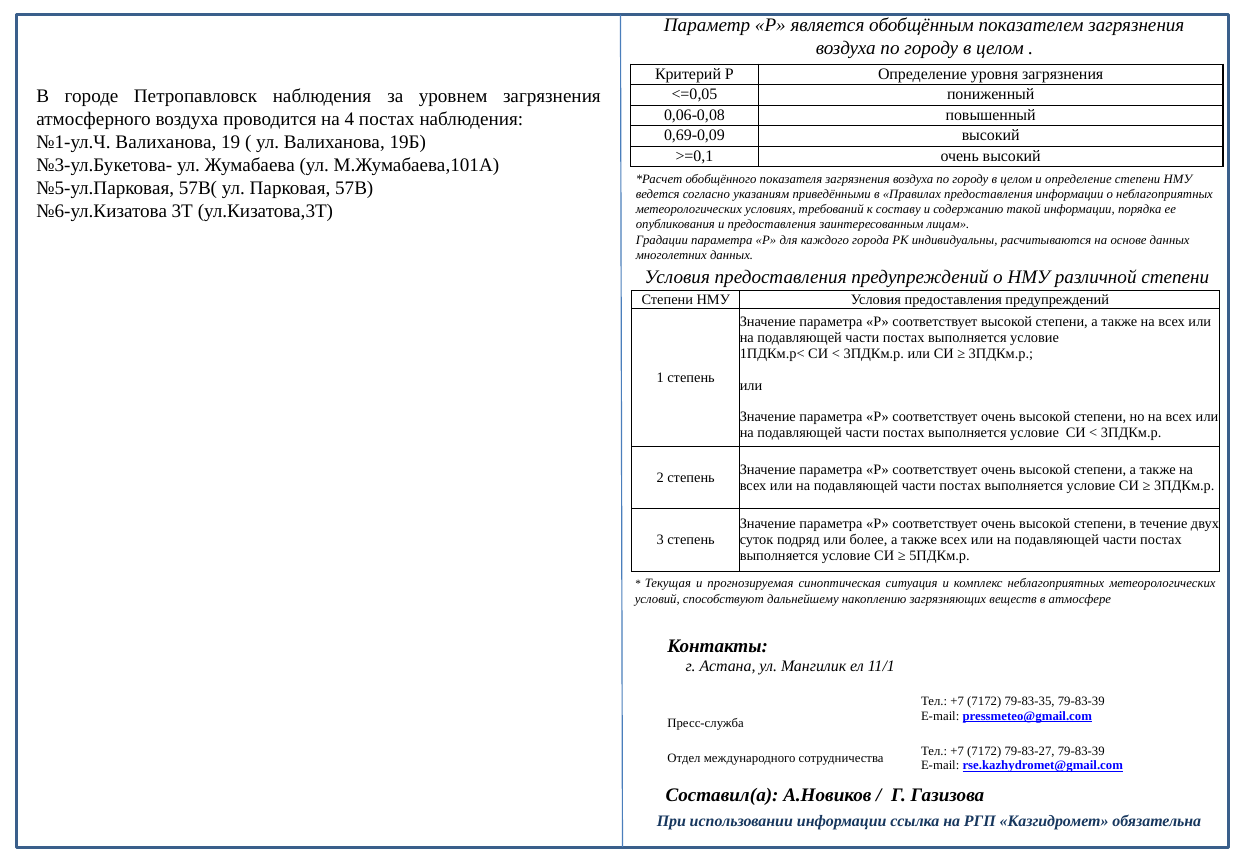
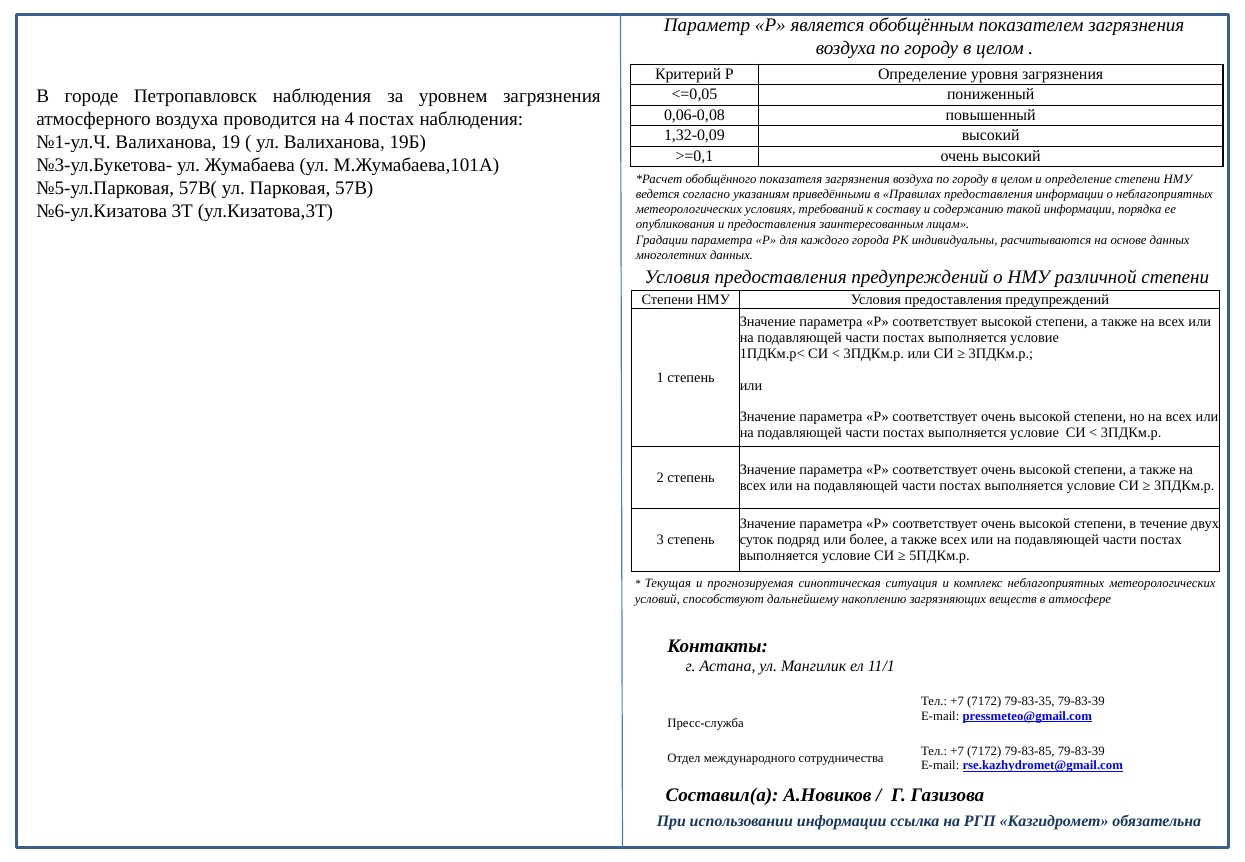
0,69-0,09: 0,69-0,09 -> 1,32-0,09
79-83-27: 79-83-27 -> 79-83-85
